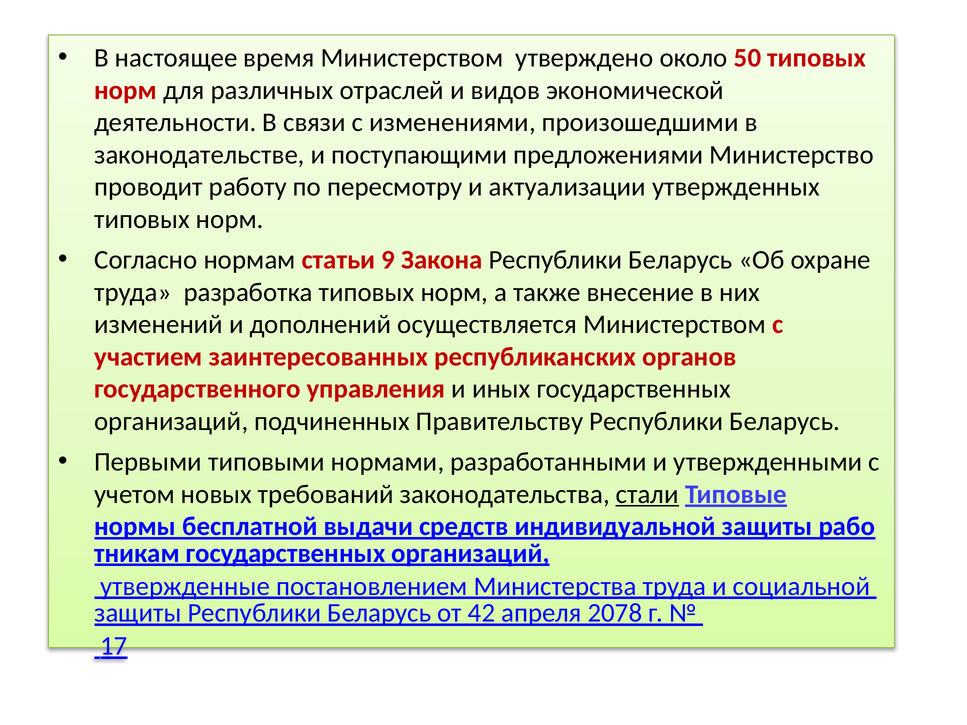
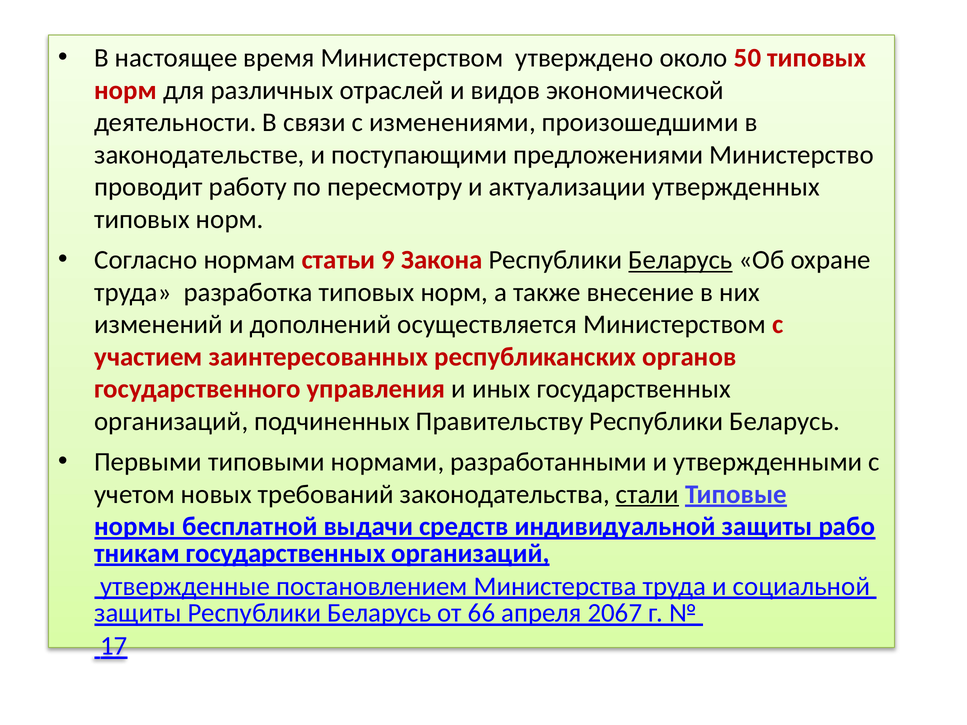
Беларусь at (680, 260) underline: none -> present
42: 42 -> 66
2078: 2078 -> 2067
